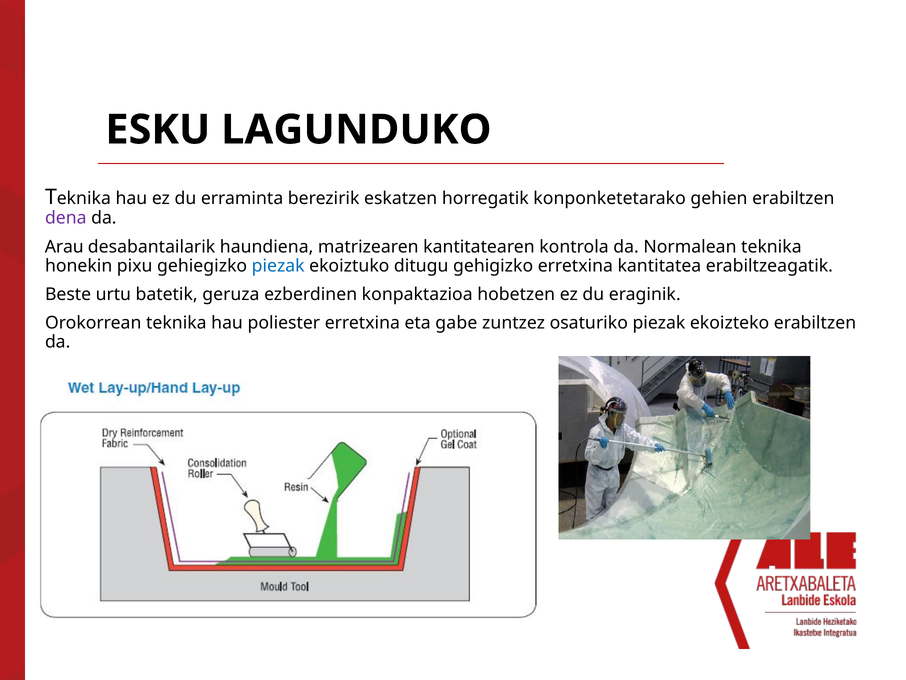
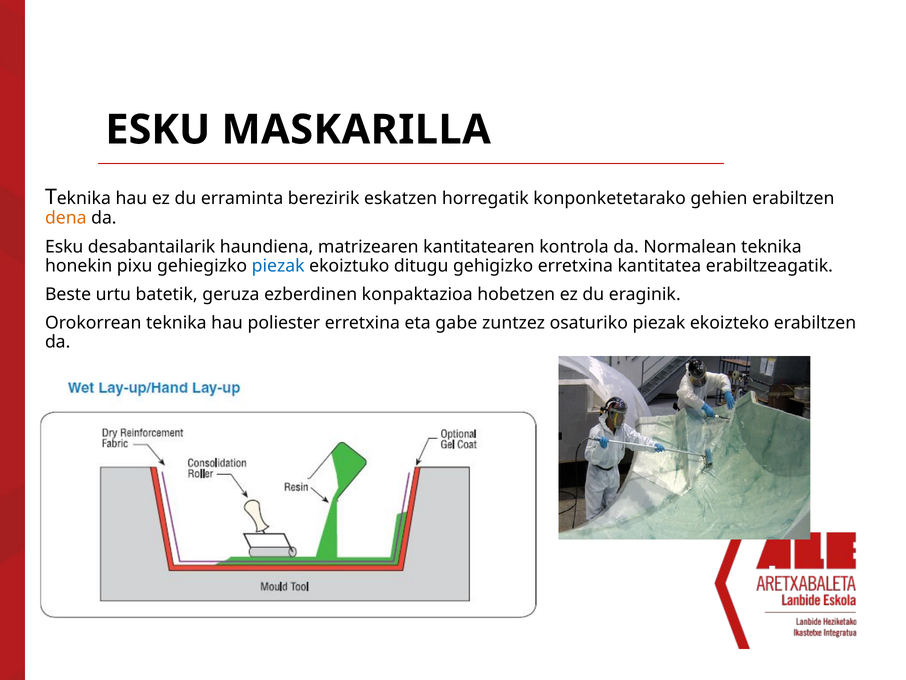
LAGUNDUKO: LAGUNDUKO -> MASKARILLA
dena colour: purple -> orange
Arau at (64, 247): Arau -> Esku
